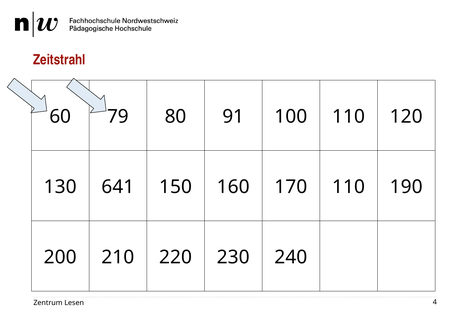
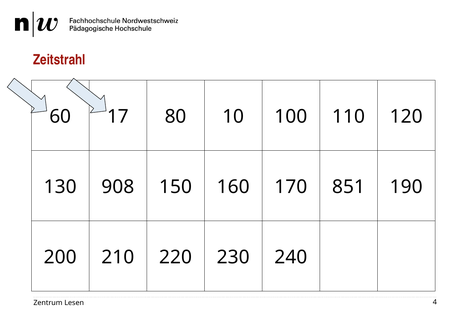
79: 79 -> 17
91: 91 -> 10
641: 641 -> 908
170 110: 110 -> 851
